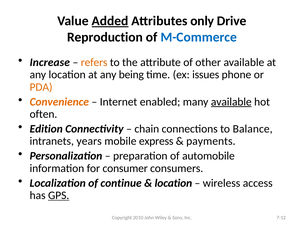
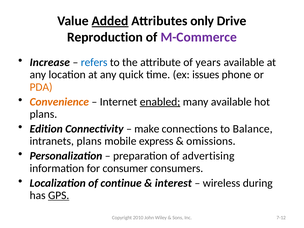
M-Commerce colour: blue -> purple
refers colour: orange -> blue
other: other -> years
being: being -> quick
enabled underline: none -> present
available at (231, 102) underline: present -> none
often at (43, 114): often -> plans
chain: chain -> make
intranets years: years -> plans
payments: payments -> omissions
automobile: automobile -> advertising
location at (173, 183): location -> interest
access: access -> during
